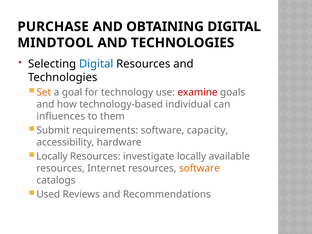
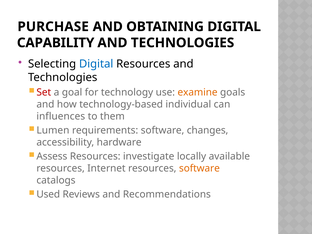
MINDTOOL: MINDTOOL -> CAPABILITY
Set colour: orange -> red
examine colour: red -> orange
Submit: Submit -> Lumen
capacity: capacity -> changes
Locally at (52, 156): Locally -> Assess
